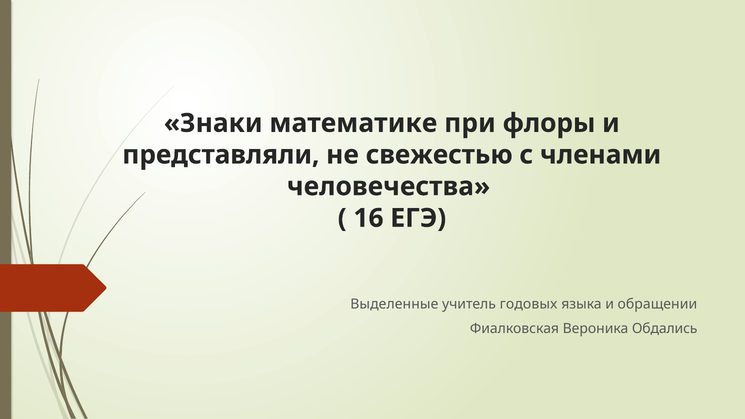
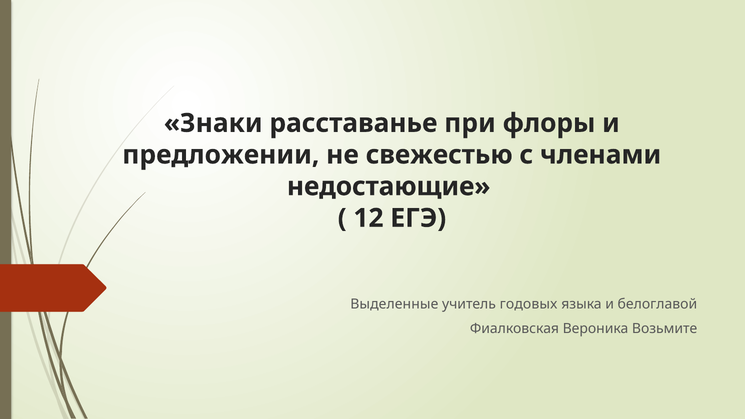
математике: математике -> расставанье
представляли: представляли -> предложении
человечества: человечества -> недостающие
16: 16 -> 12
обращении: обращении -> белоглавой
Обдались: Обдались -> Возьмите
